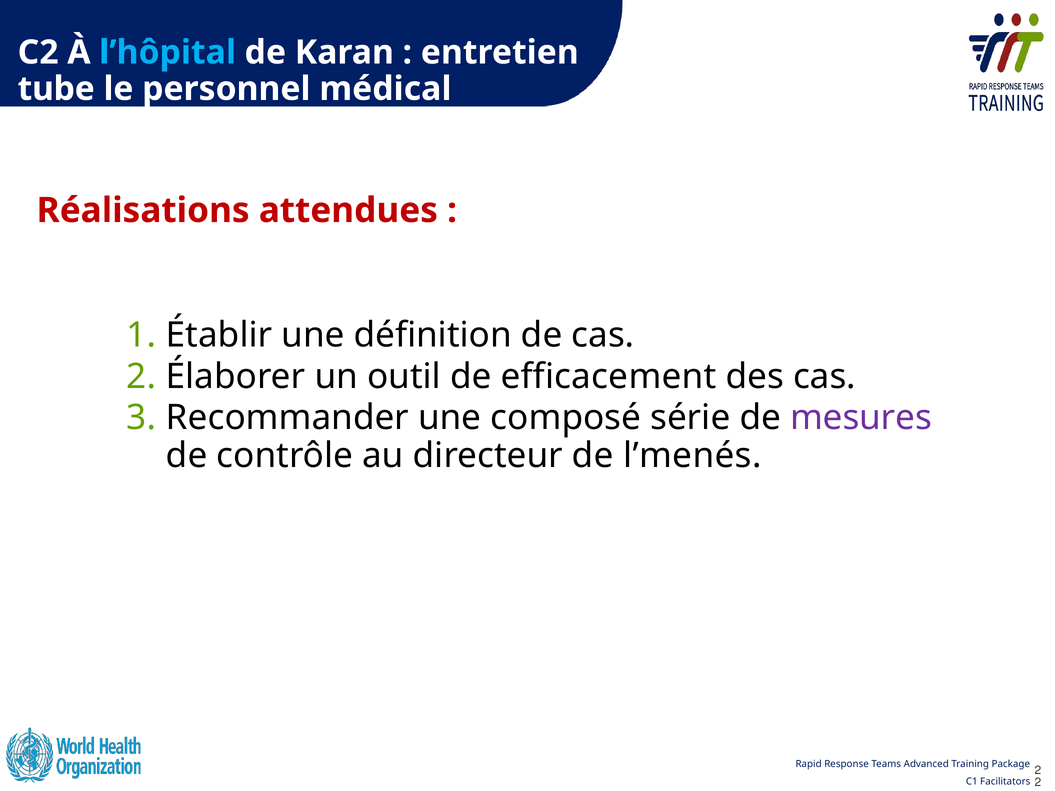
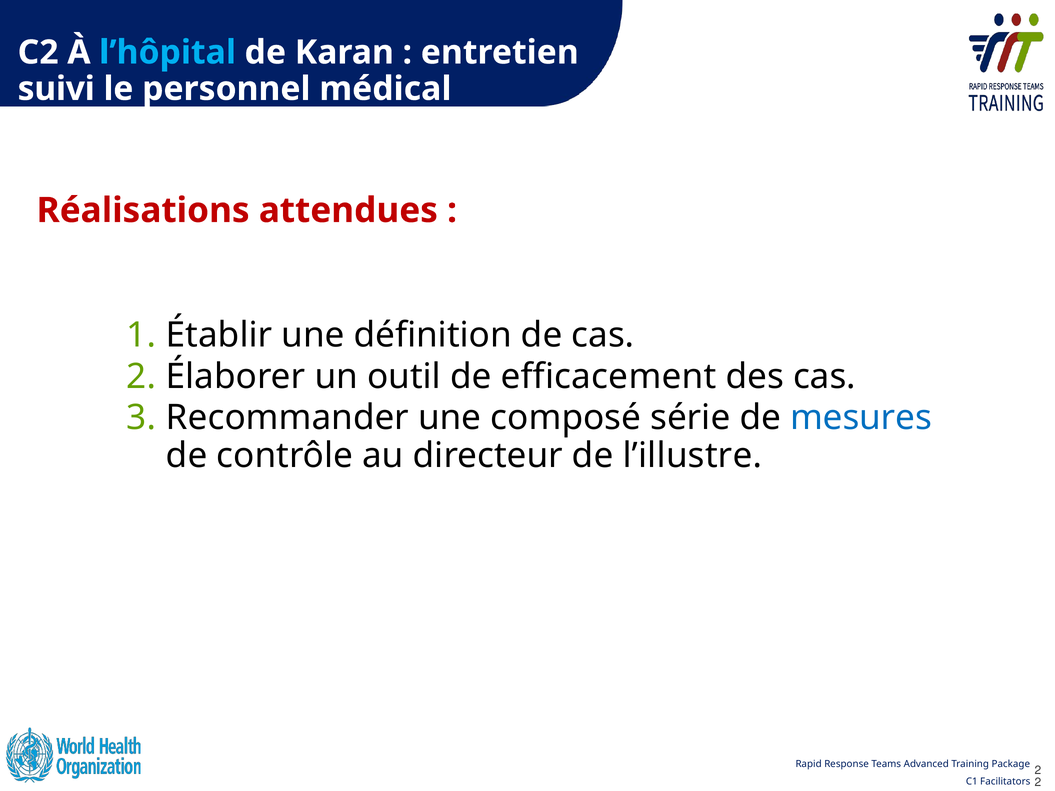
tube: tube -> suivi
mesures colour: purple -> blue
l’menés: l’menés -> l’illustre
